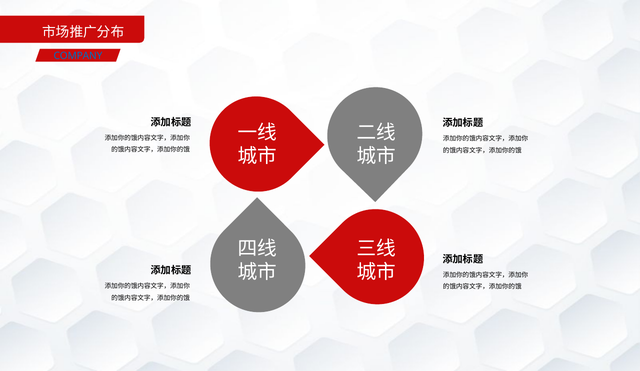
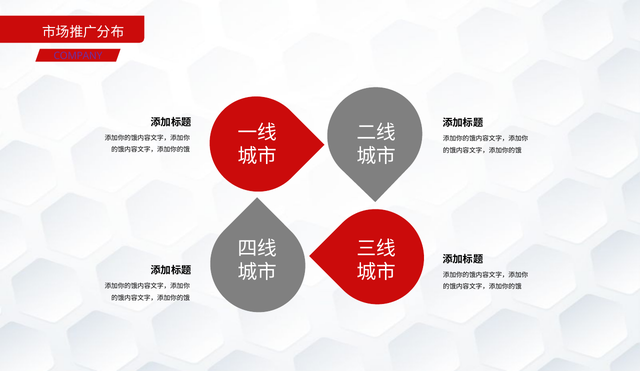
COMPANY colour: blue -> purple
